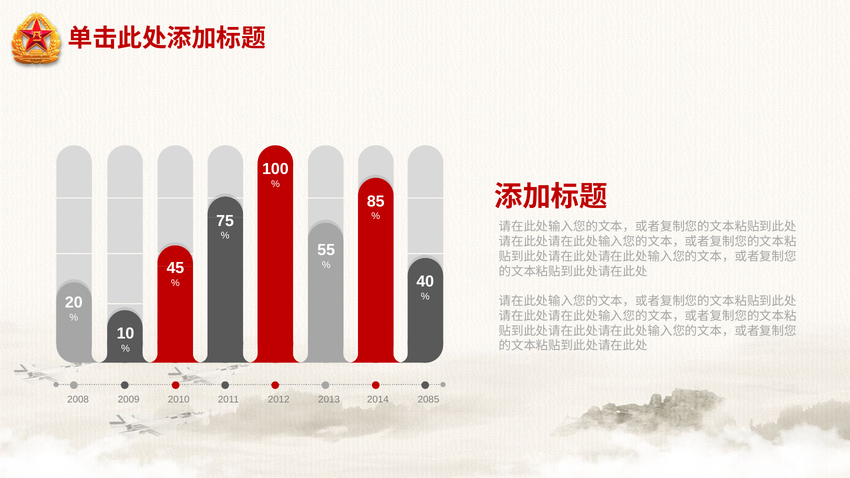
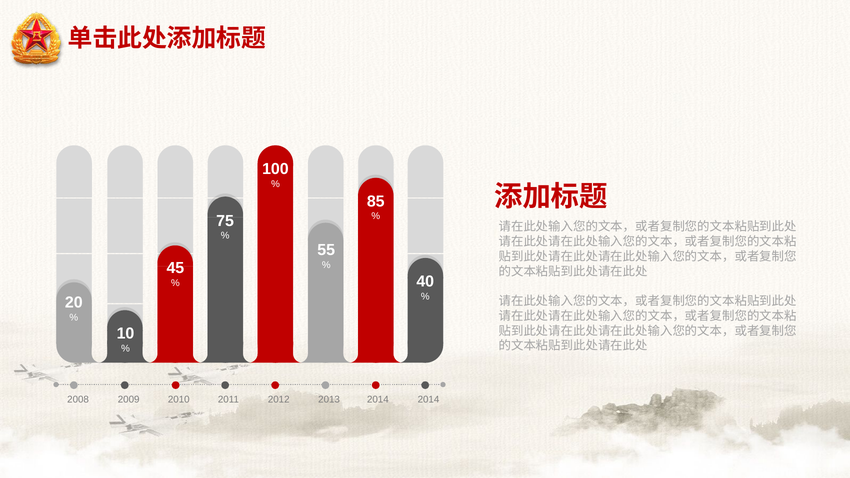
2085 at (428, 399): 2085 -> 2014
